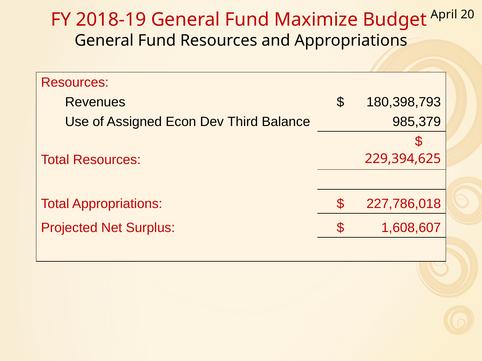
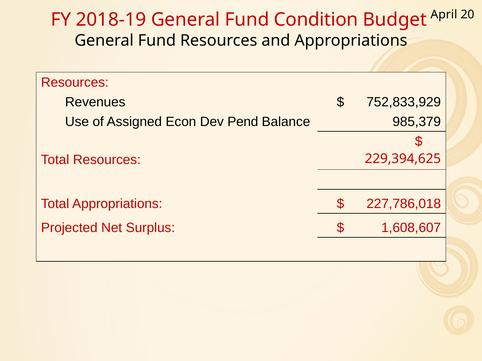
Maximize: Maximize -> Condition
180,398,793: 180,398,793 -> 752,833,929
Third: Third -> Pend
